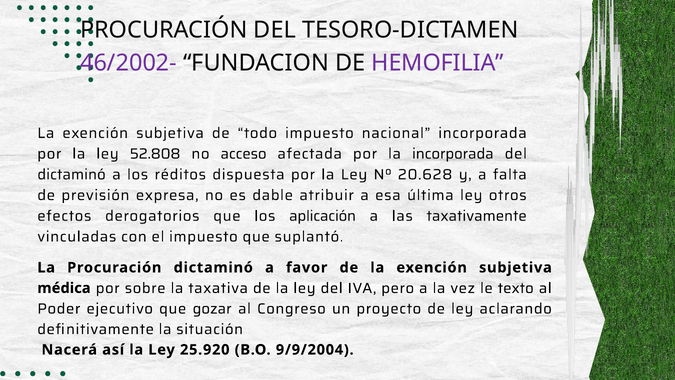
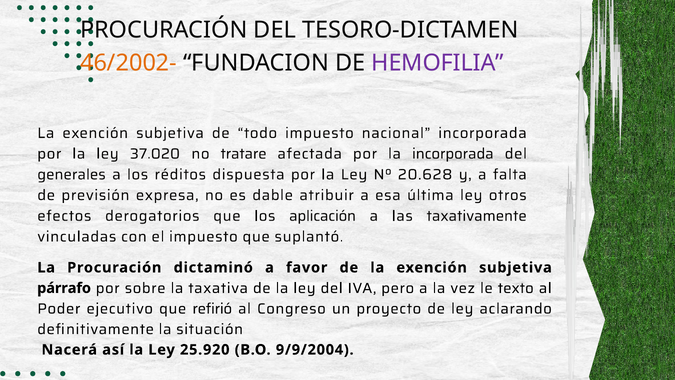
46/2002- colour: purple -> orange
52.808: 52.808 -> 37.020
acceso: acceso -> tratare
dictaminó at (72, 174): dictaminó -> generales
médica: médica -> párrafo
gozar: gozar -> refirió
